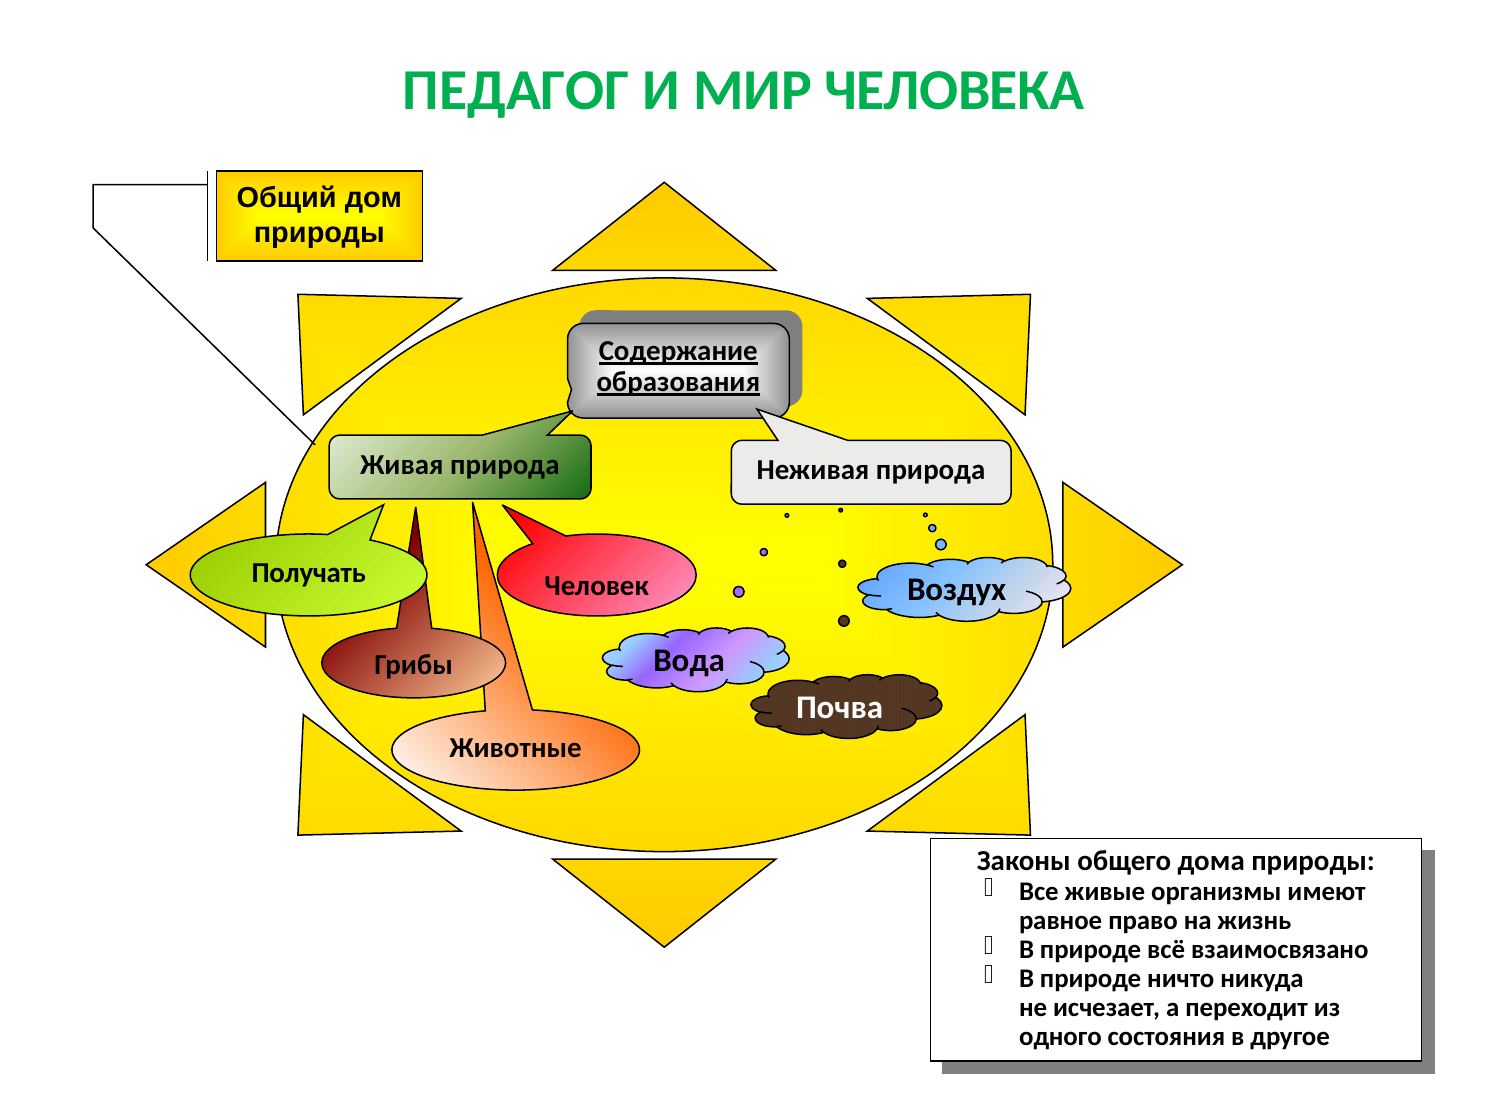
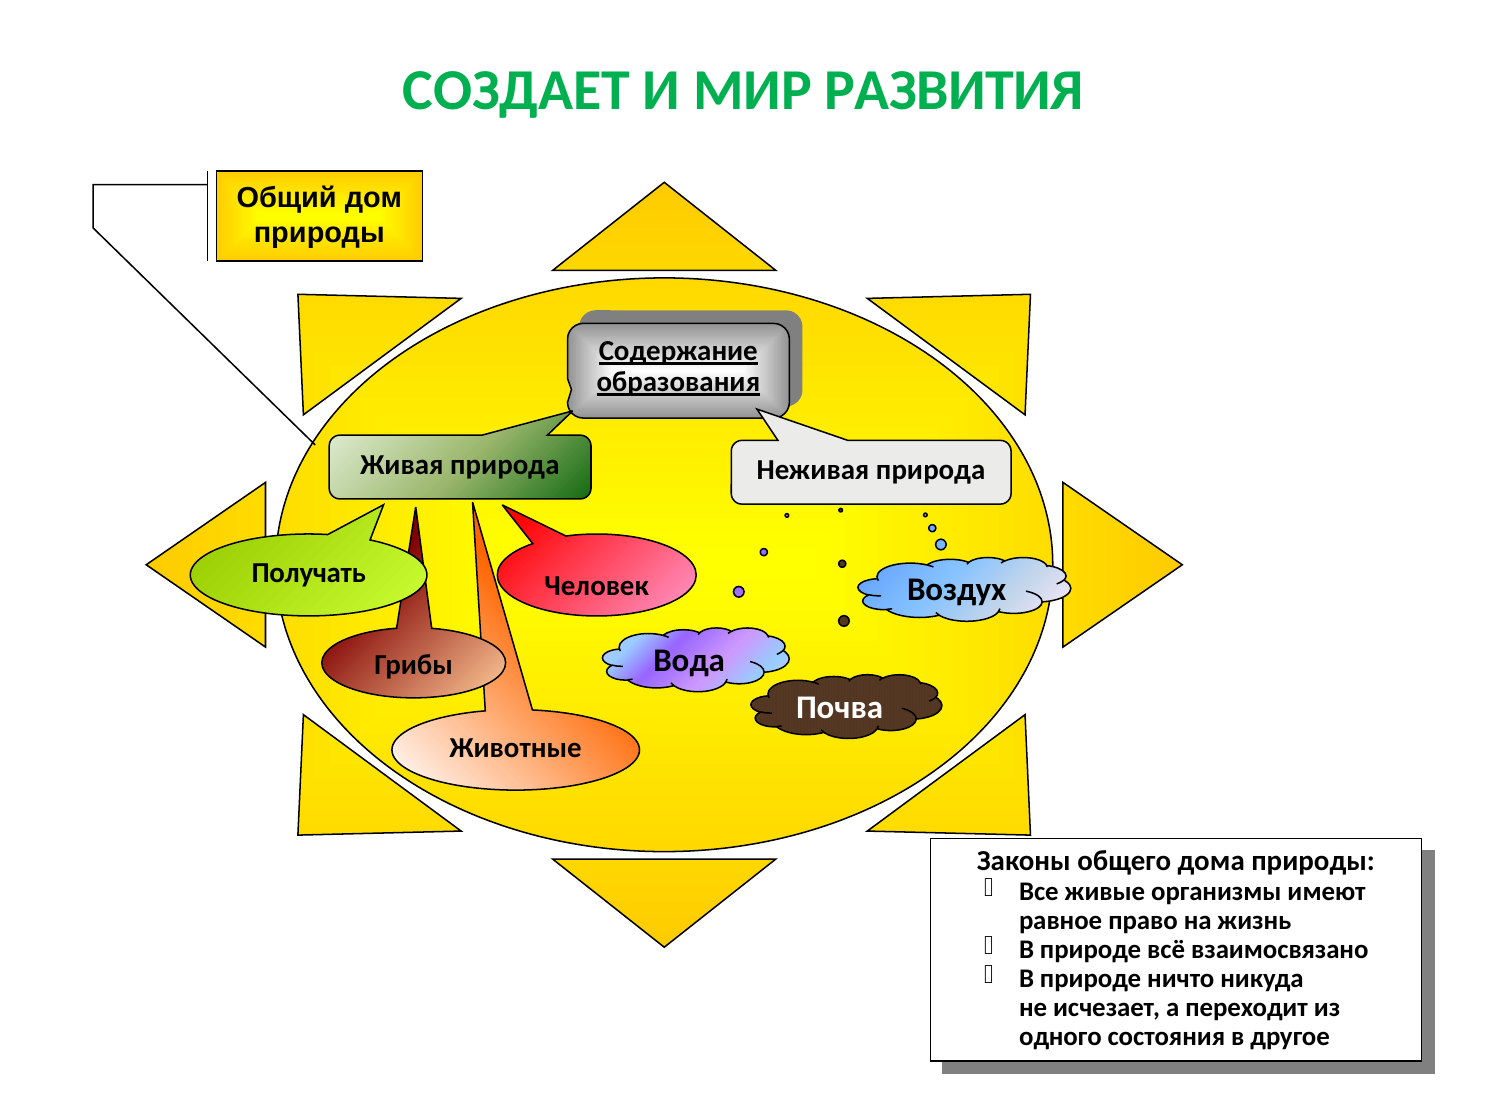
ПЕДАГОГ: ПЕДАГОГ -> СОЗДАЕТ
ЧЕЛОВЕКА: ЧЕЛОВЕКА -> РАЗВИТИЯ
